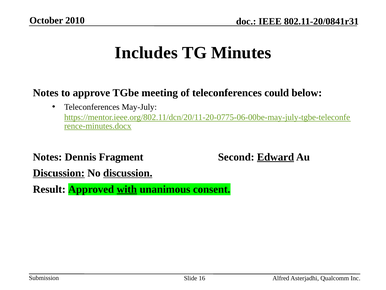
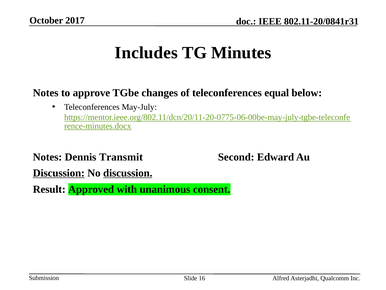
2010: 2010 -> 2017
meeting: meeting -> changes
could: could -> equal
Fragment: Fragment -> Transmit
Edward underline: present -> none
with underline: present -> none
